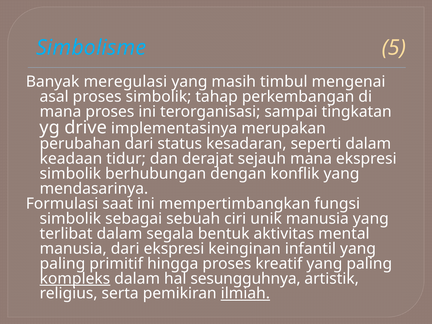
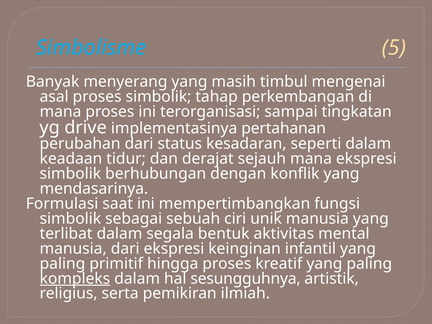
meregulasi: meregulasi -> menyerang
merupakan: merupakan -> pertahanan
ilmiah underline: present -> none
